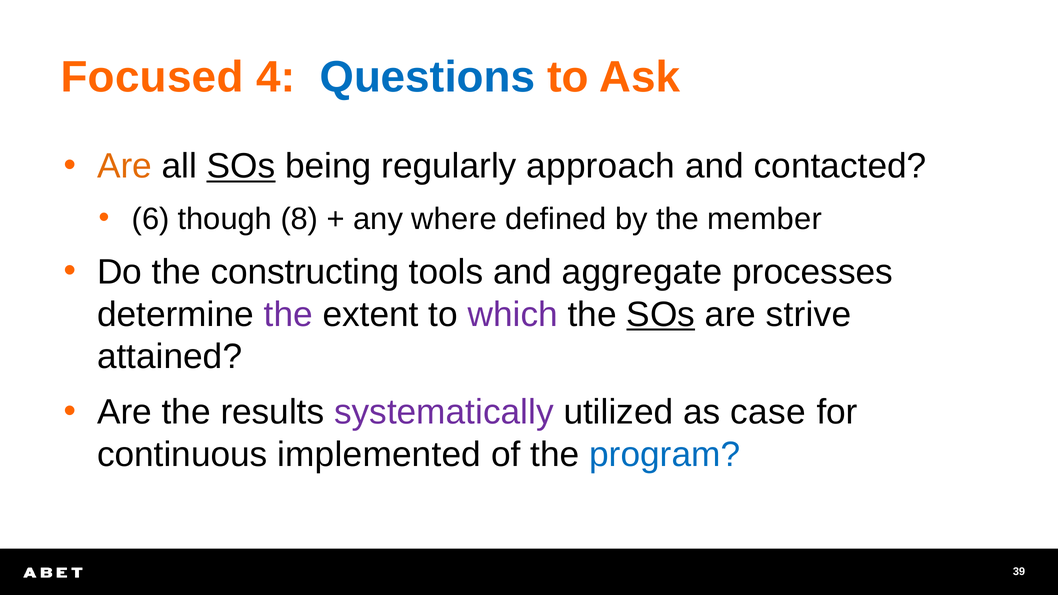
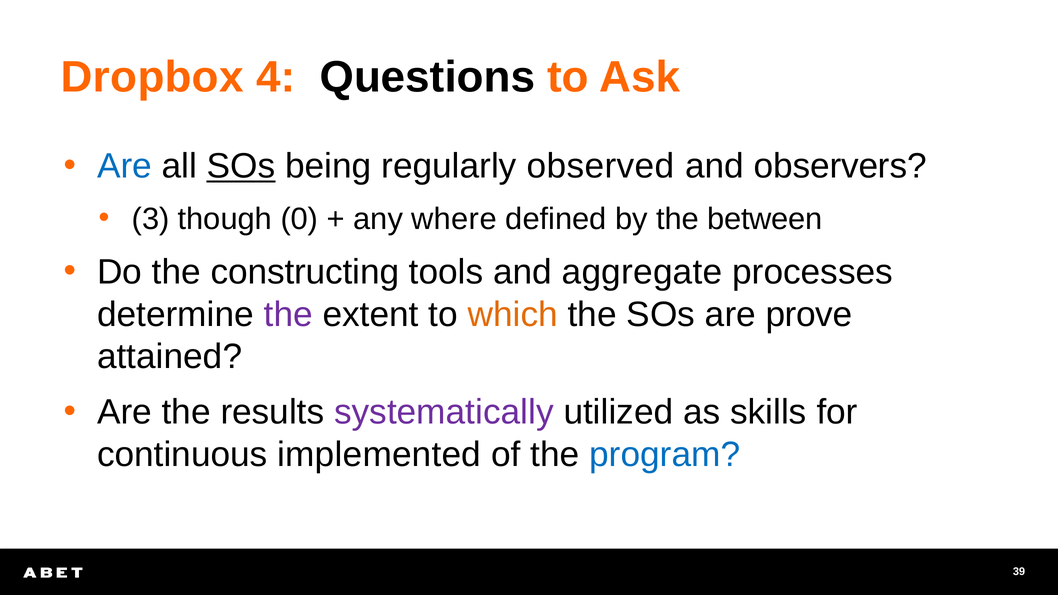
Focused: Focused -> Dropbox
Questions colour: blue -> black
Are at (124, 166) colour: orange -> blue
approach: approach -> observed
contacted: contacted -> observers
6: 6 -> 3
8: 8 -> 0
member: member -> between
which colour: purple -> orange
SOs at (661, 315) underline: present -> none
strive: strive -> prove
case: case -> skills
